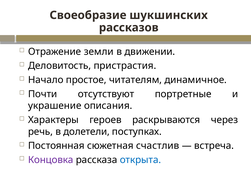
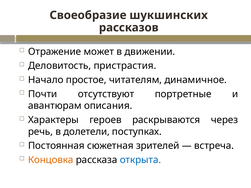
земли: земли -> может
украшение: украшение -> авантюрам
счастлив: счастлив -> зрителей
Концовка colour: purple -> orange
